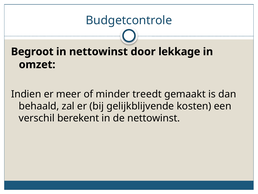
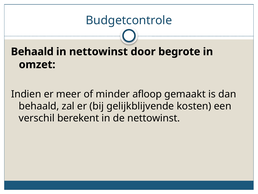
Begroot at (32, 52): Begroot -> Behaald
lekkage: lekkage -> begrote
treedt: treedt -> afloop
